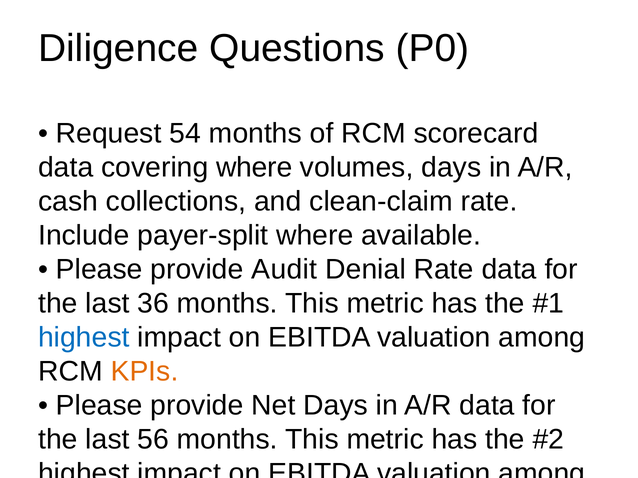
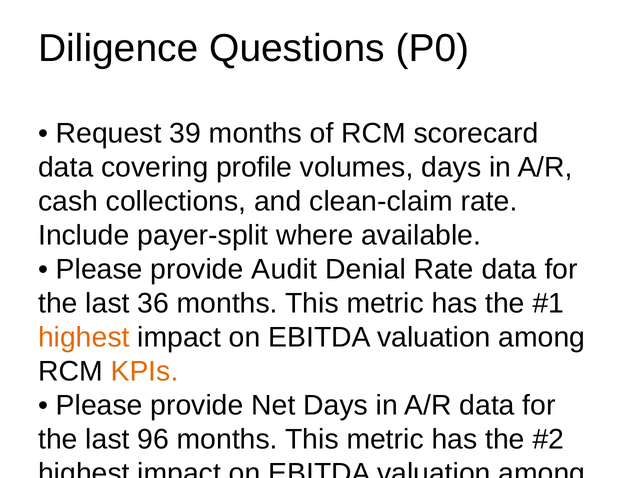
54: 54 -> 39
covering where: where -> profile
highest at (84, 338) colour: blue -> orange
56: 56 -> 96
